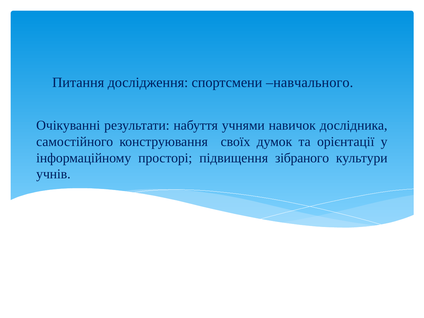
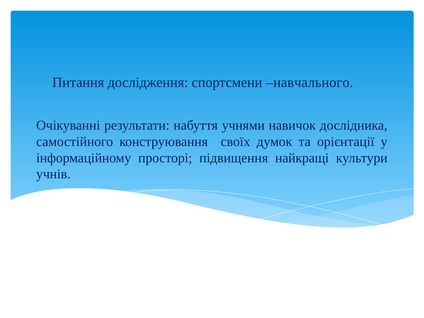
зібраного: зібраного -> найкращі
